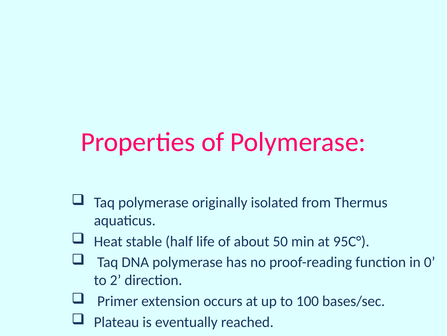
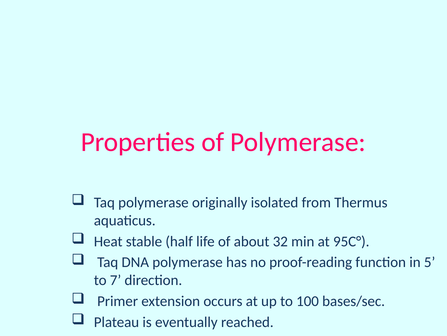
50: 50 -> 32
0: 0 -> 5
2: 2 -> 7
